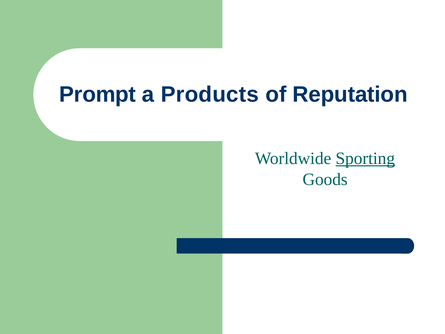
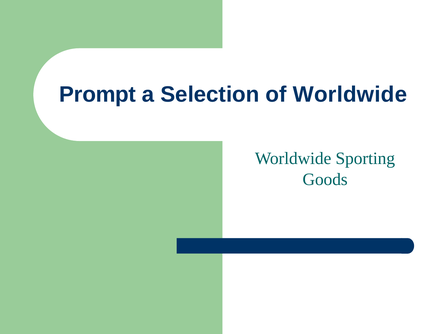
Products: Products -> Selection
of Reputation: Reputation -> Worldwide
Sporting underline: present -> none
